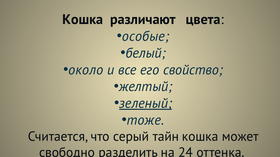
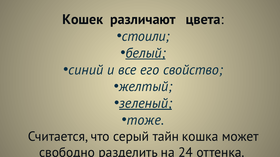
Кошка at (83, 20): Кошка -> Кошек
особые: особые -> стоили
белый underline: none -> present
около: около -> синий
